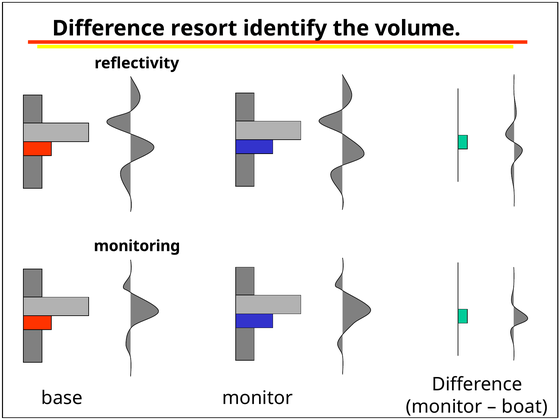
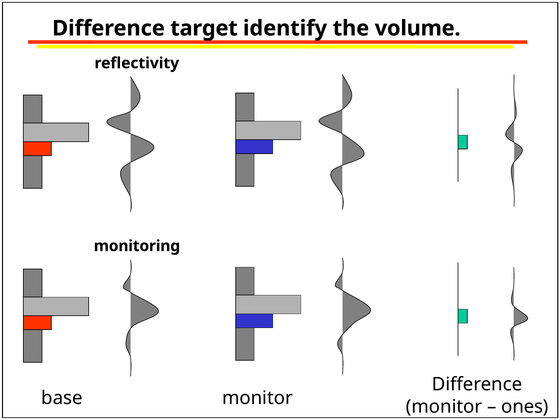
resort: resort -> target
boat: boat -> ones
